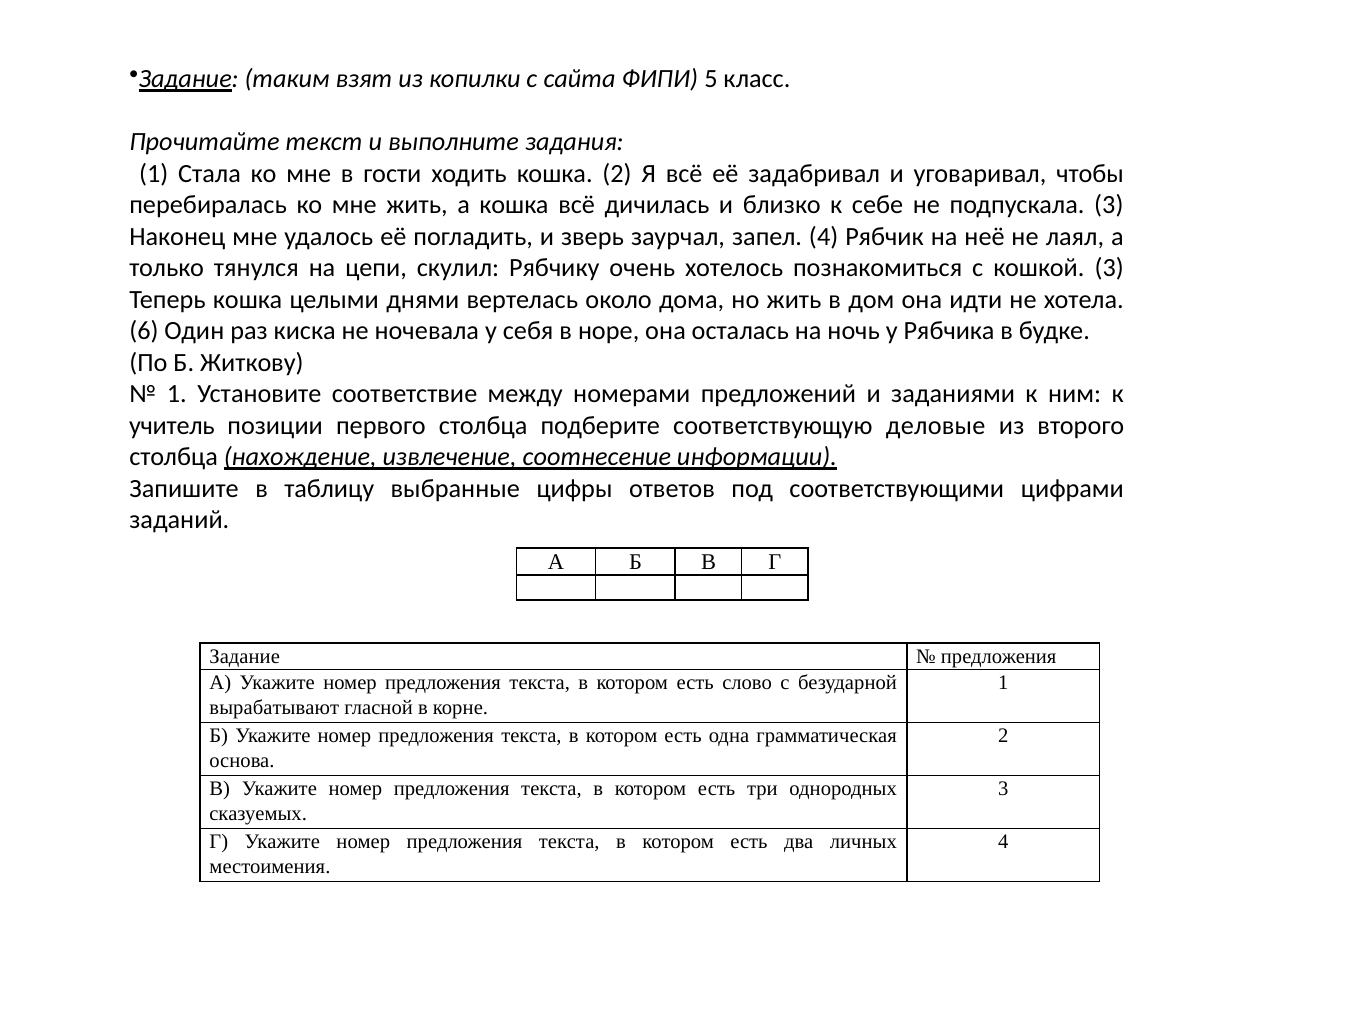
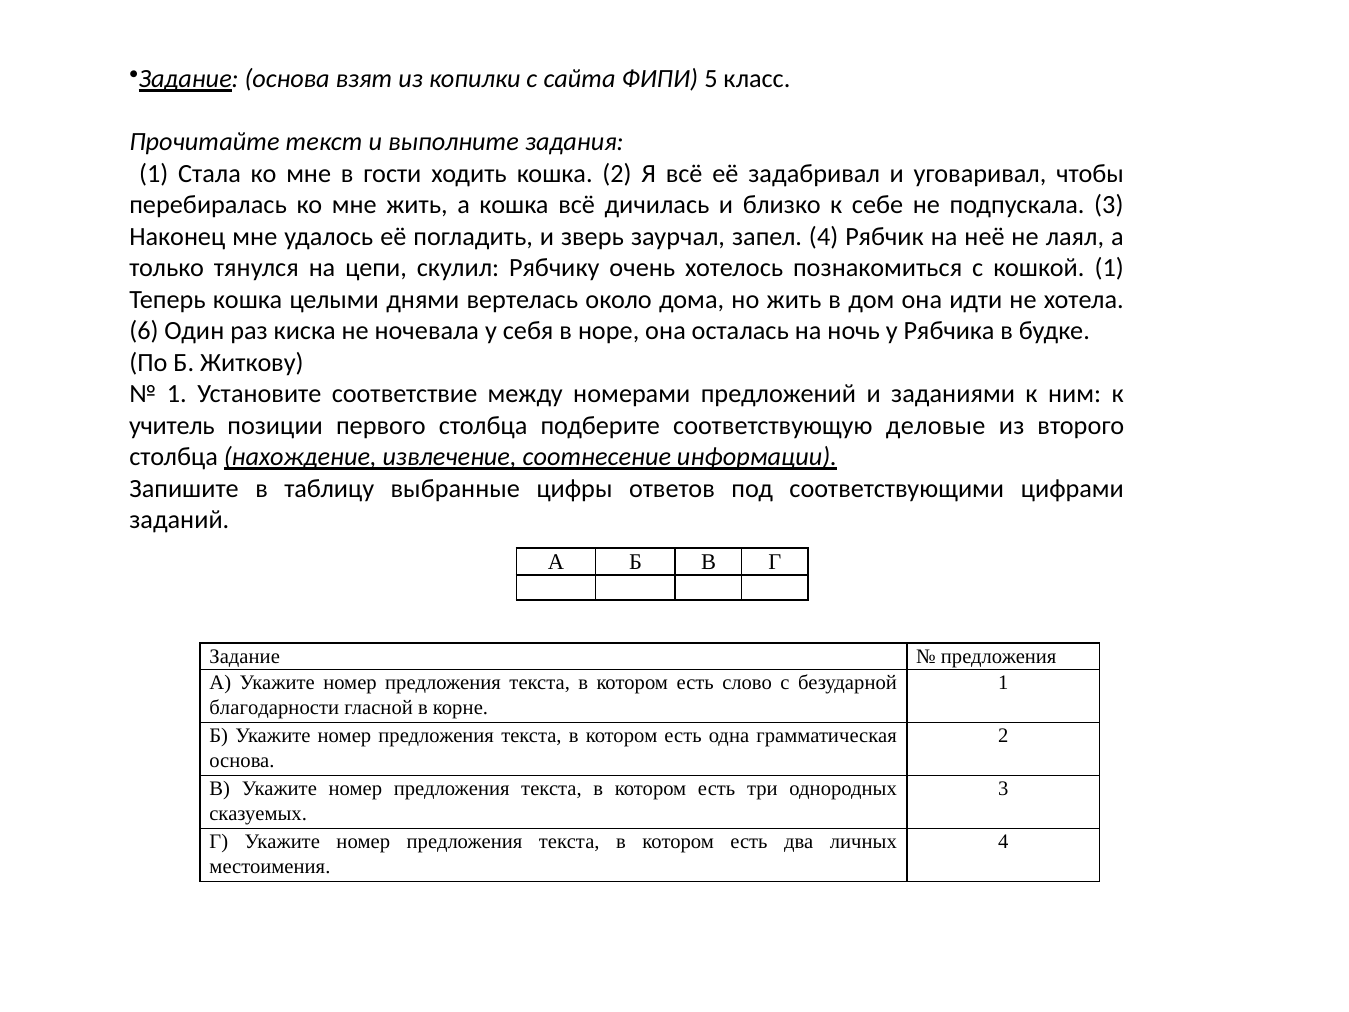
Задание таким: таким -> основа
кошкой 3: 3 -> 1
вырабатывают: вырабатывают -> благодарности
